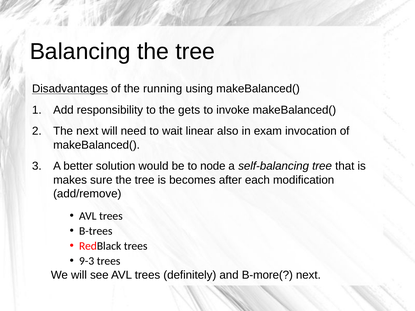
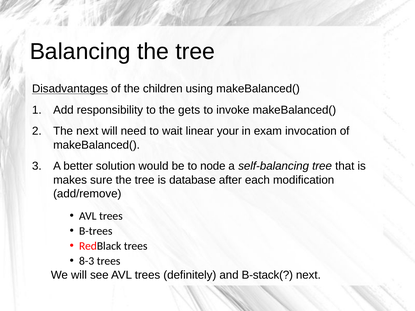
running: running -> children
also: also -> your
becomes: becomes -> database
9-3: 9-3 -> 8-3
B-more(: B-more( -> B-stack(
